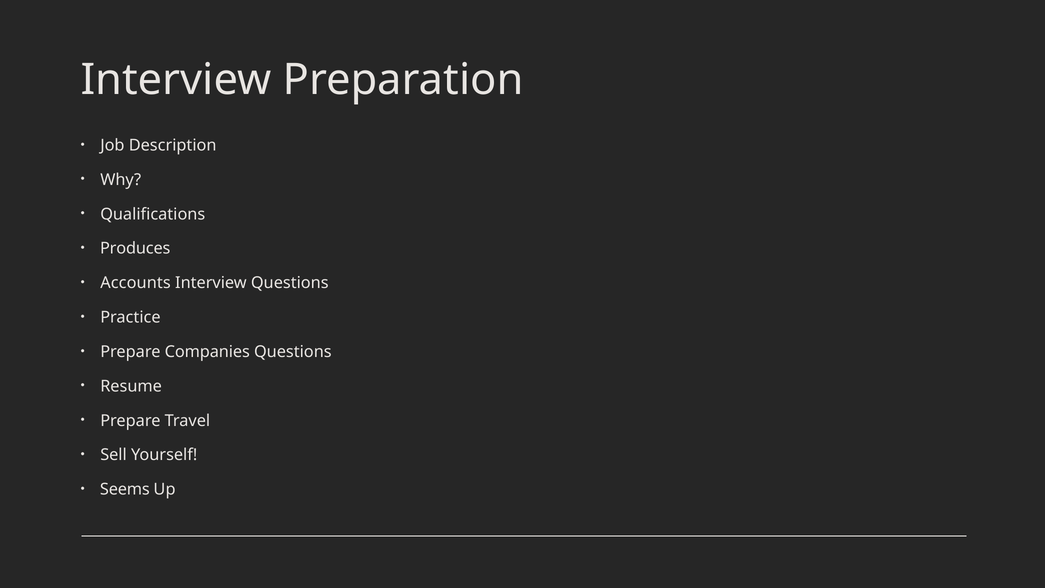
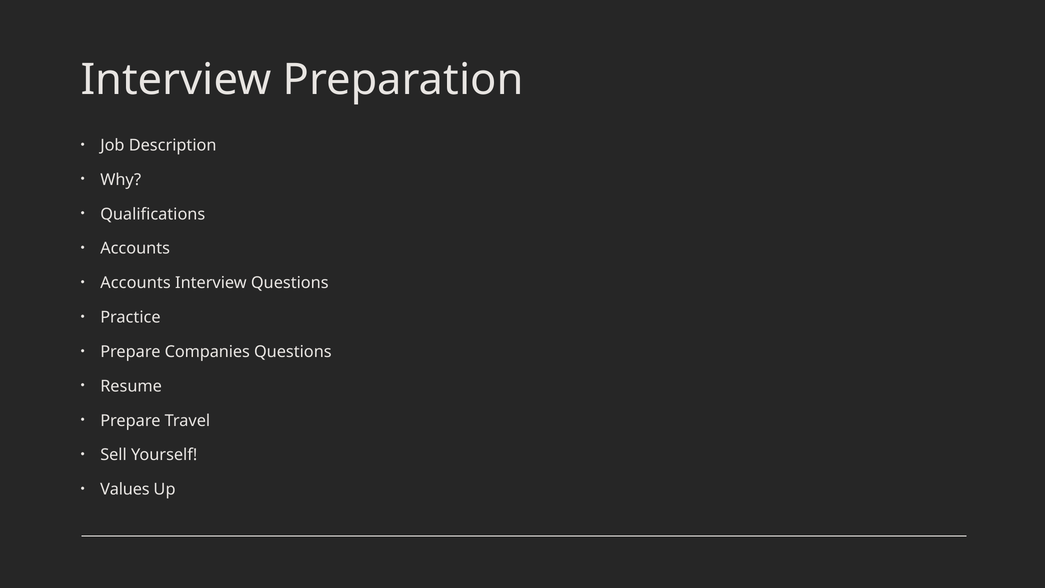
Produces at (135, 248): Produces -> Accounts
Seems: Seems -> Values
